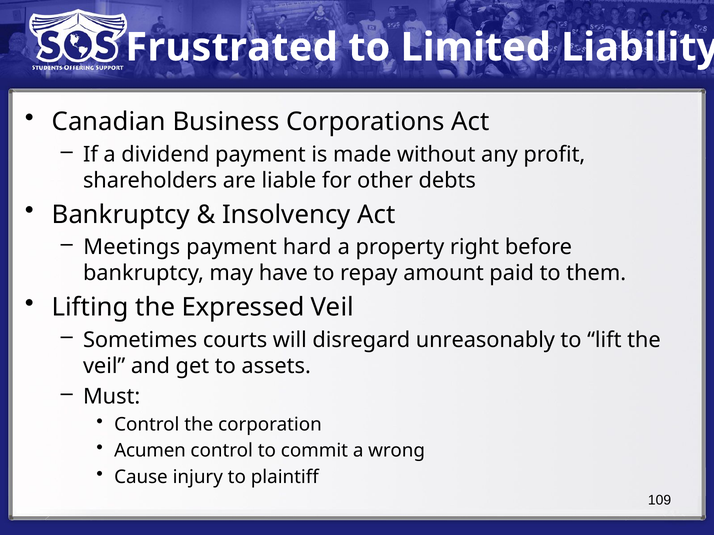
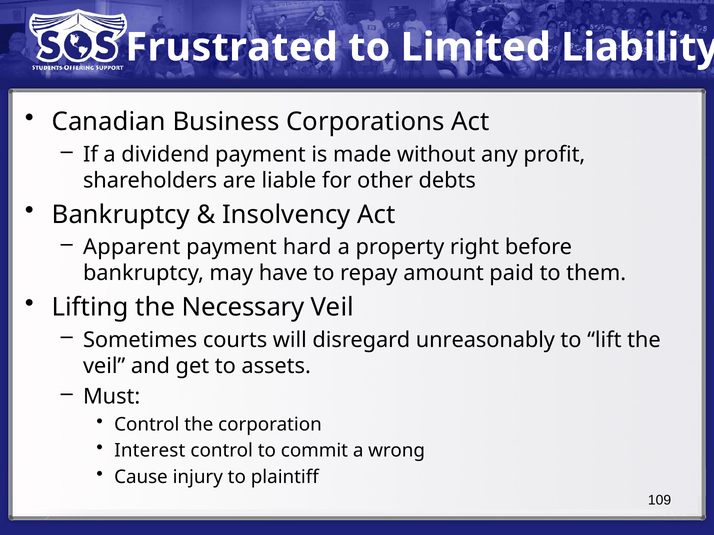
Meetings: Meetings -> Apparent
Expressed: Expressed -> Necessary
Acumen: Acumen -> Interest
